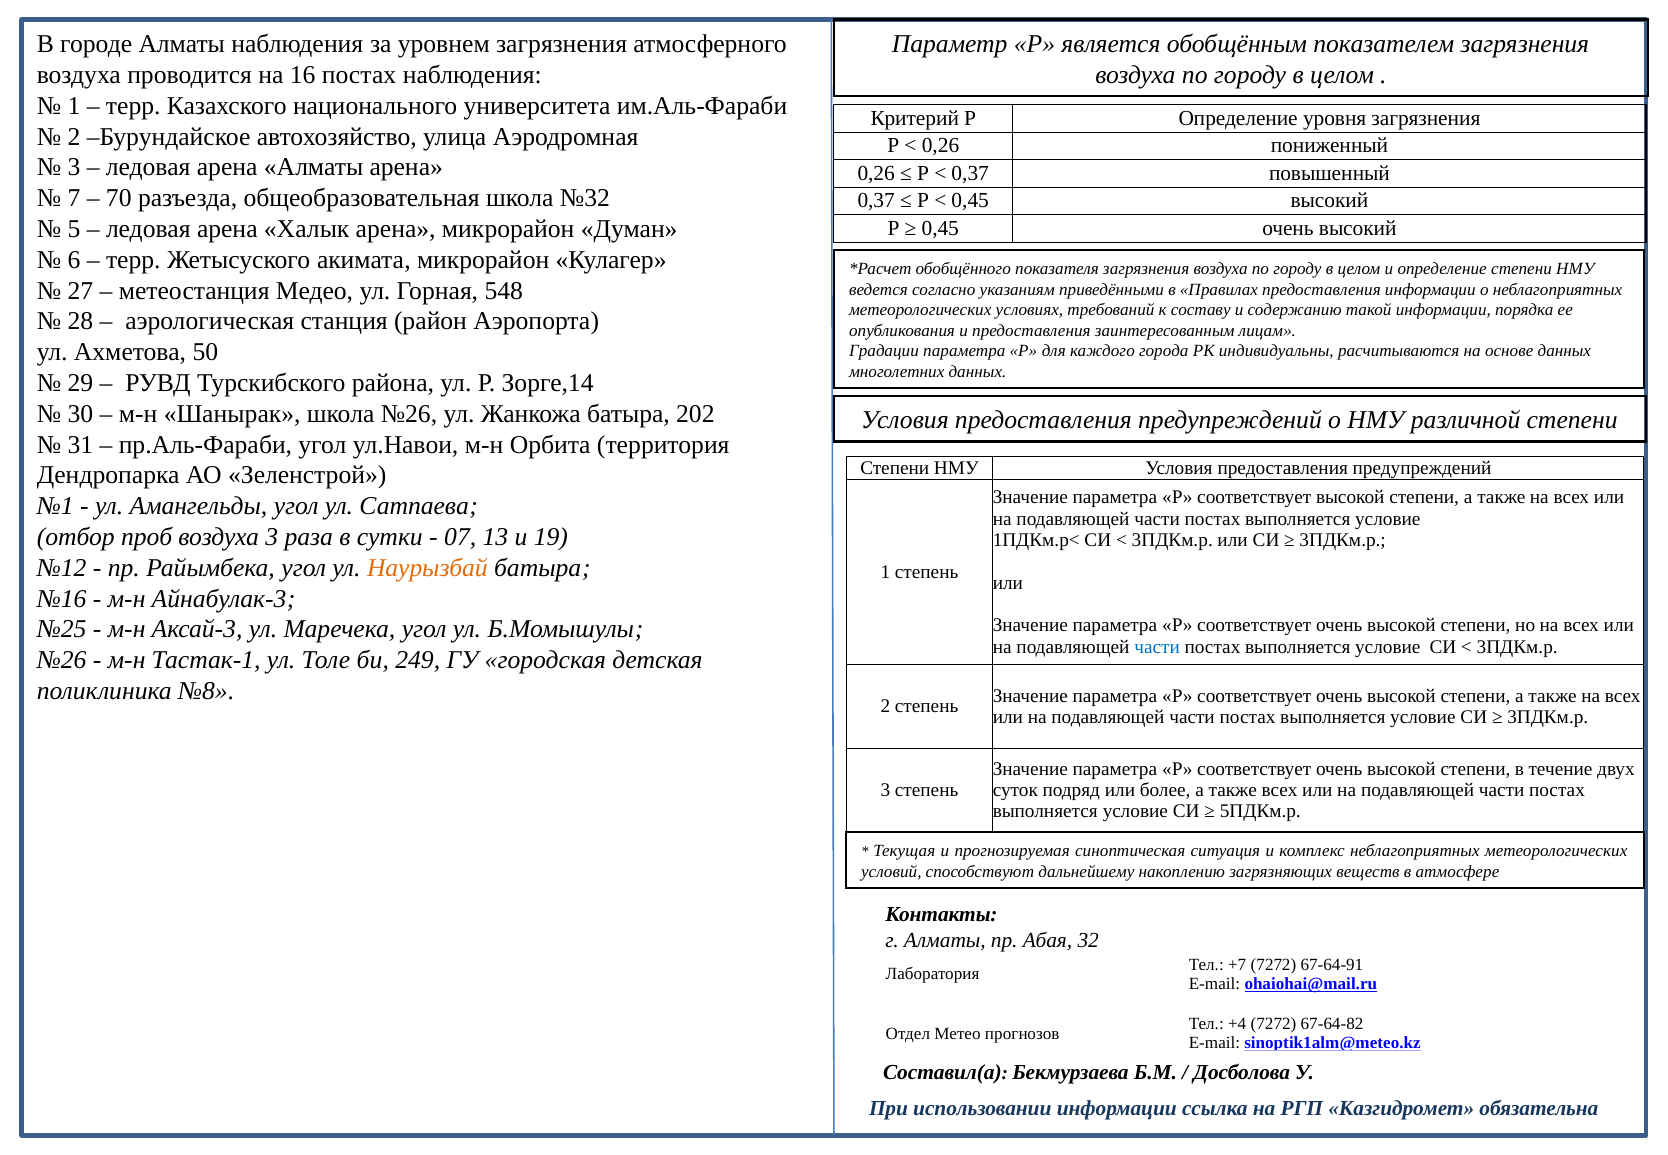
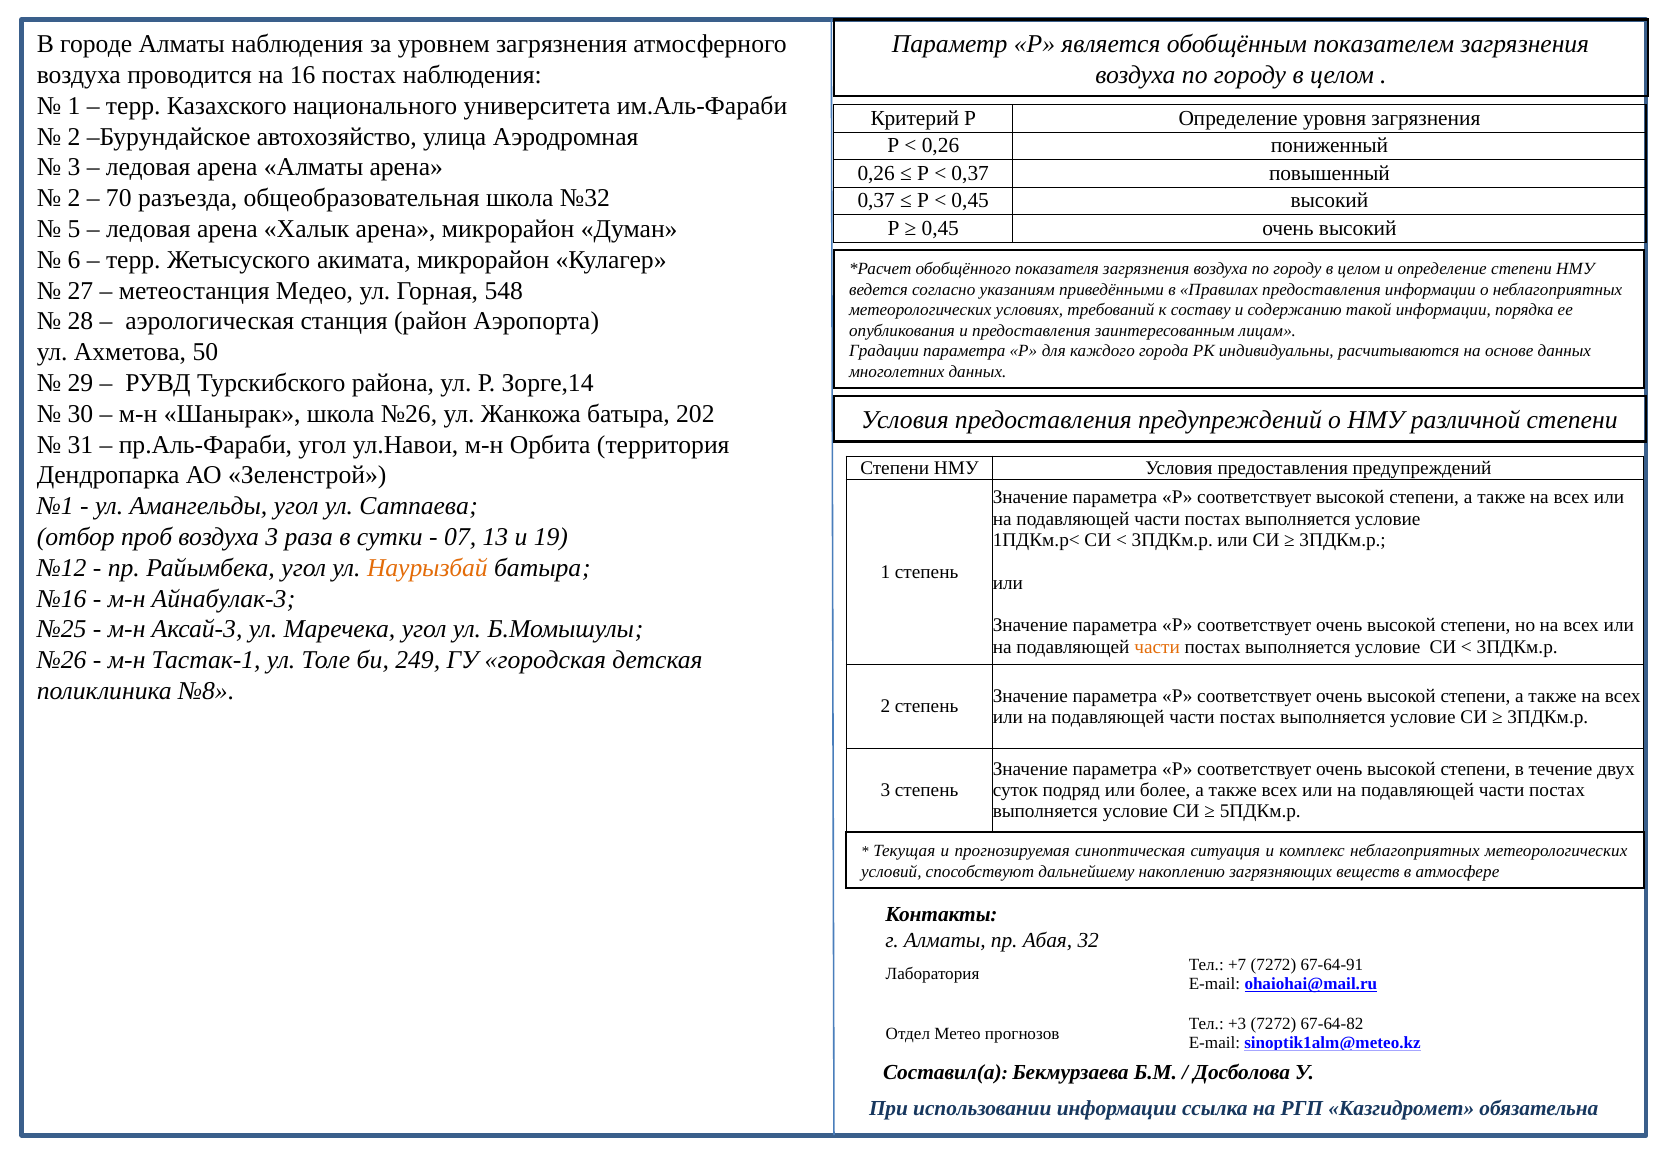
7 at (74, 198): 7 -> 2
части at (1157, 647) colour: blue -> orange
+4: +4 -> +3
